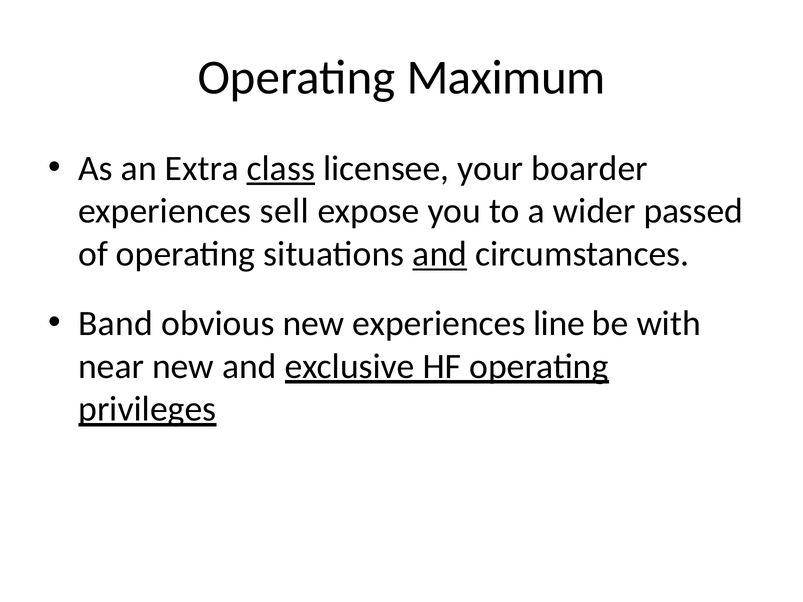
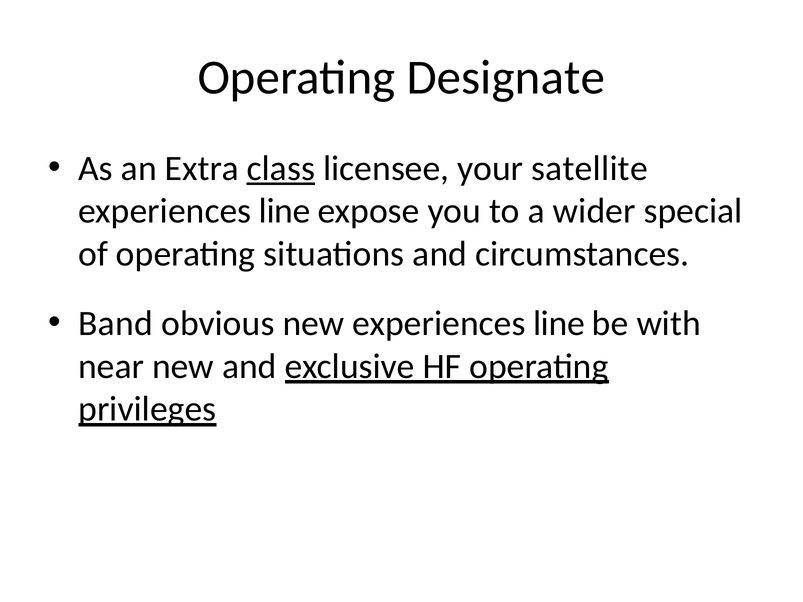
Maximum: Maximum -> Designate
boarder: boarder -> satellite
sell at (284, 211): sell -> line
passed: passed -> special
and at (440, 254) underline: present -> none
